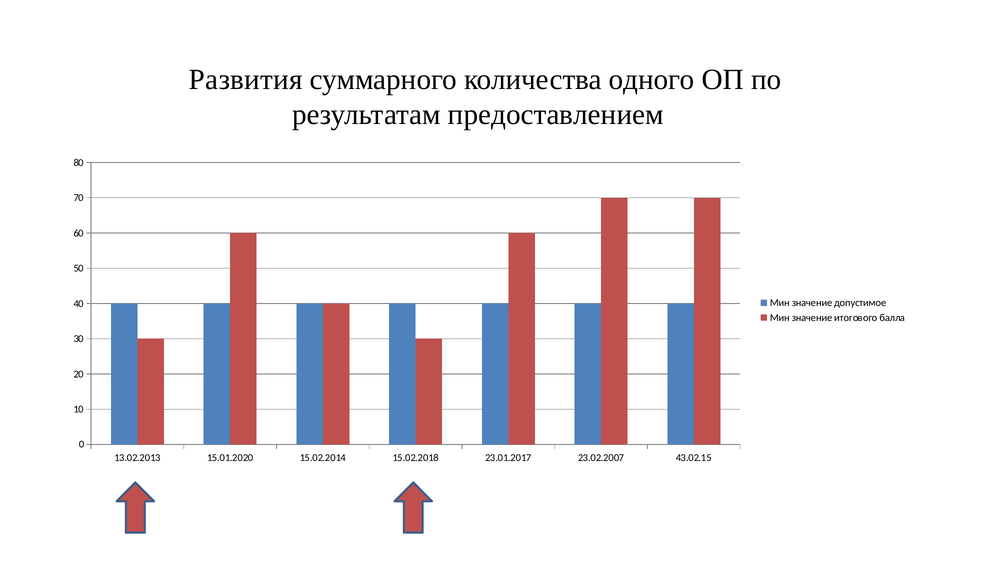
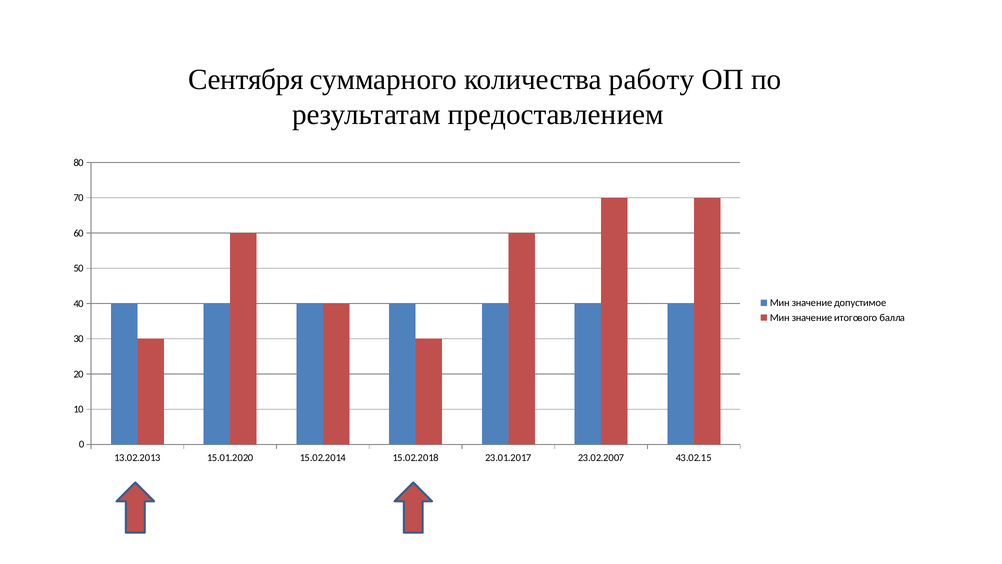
Развития: Развития -> Сентября
одного: одного -> работу
